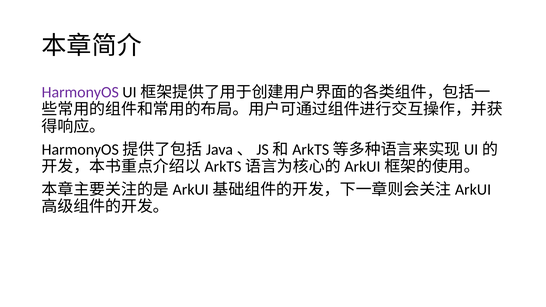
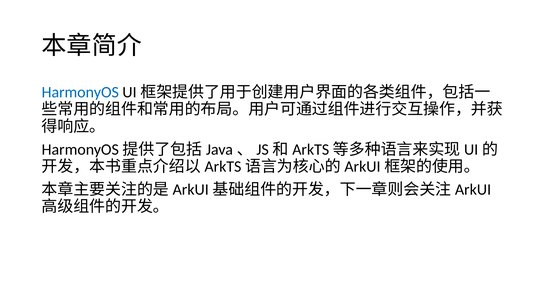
HarmonyOS colour: purple -> blue
